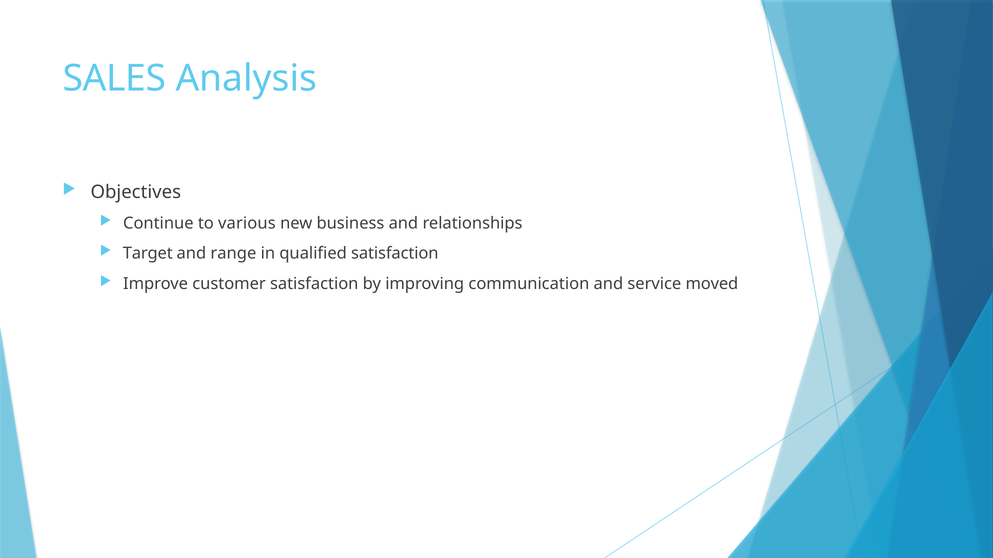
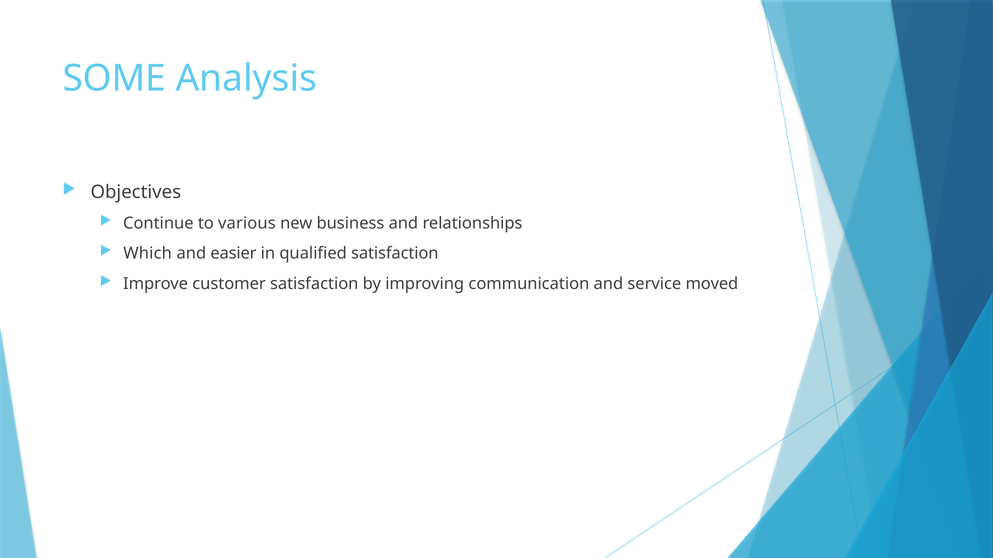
SALES: SALES -> SOME
Target: Target -> Which
range: range -> easier
